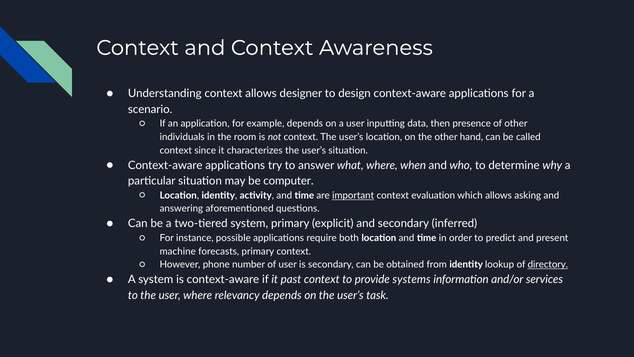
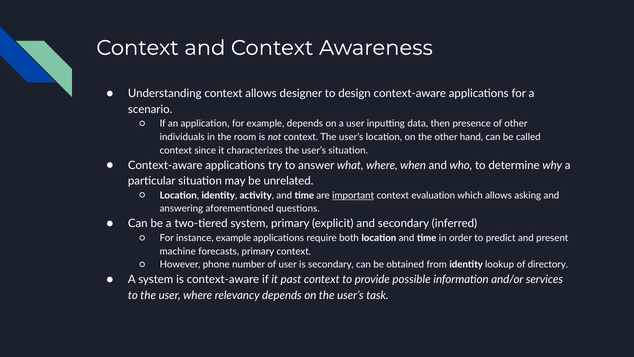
computer: computer -> unrelated
instance possible: possible -> example
directory underline: present -> none
systems: systems -> possible
